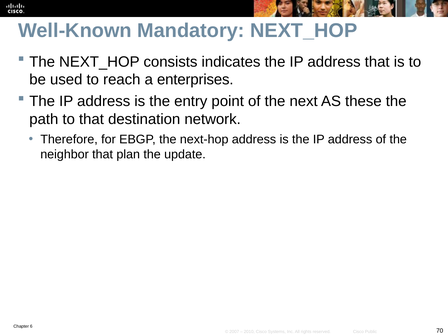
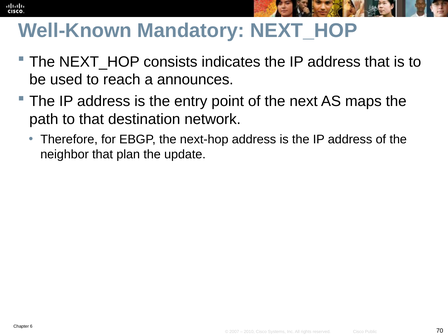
enterprises: enterprises -> announces
these: these -> maps
